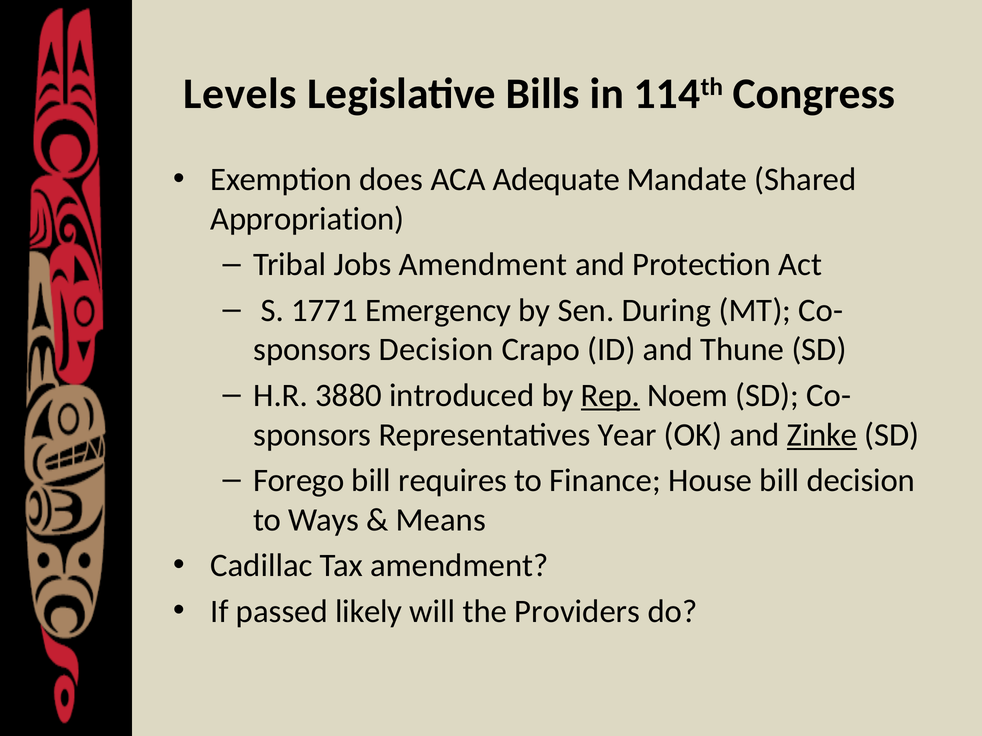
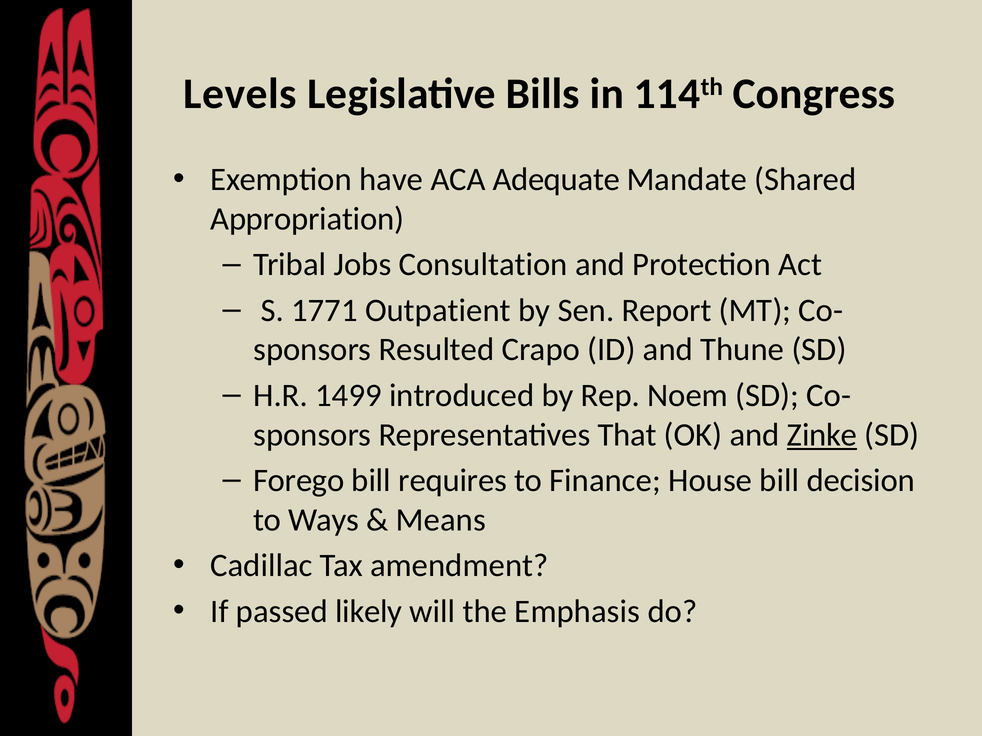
does: does -> have
Jobs Amendment: Amendment -> Consultation
Emergency: Emergency -> Outpatient
During: During -> Report
Decision at (436, 350): Decision -> Resulted
3880: 3880 -> 1499
Rep underline: present -> none
Year: Year -> That
Providers: Providers -> Emphasis
